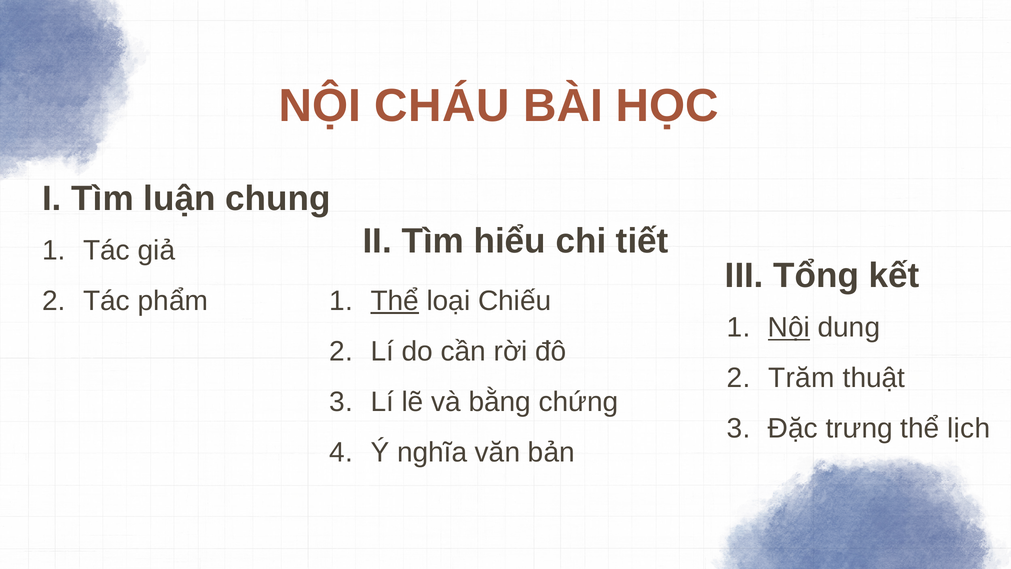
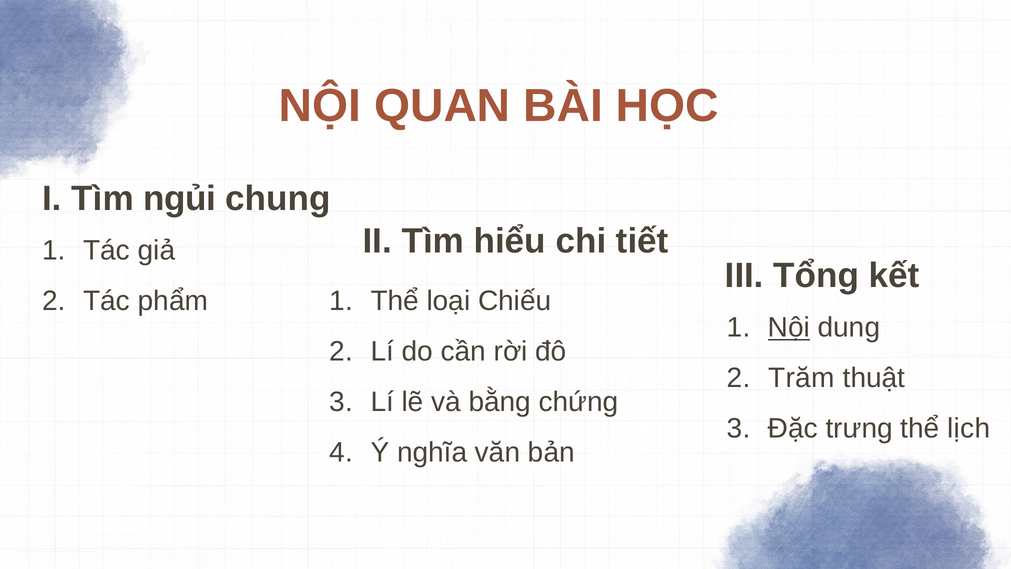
CHÁU: CHÁU -> QUAN
luận: luận -> ngủi
Thể at (395, 301) underline: present -> none
